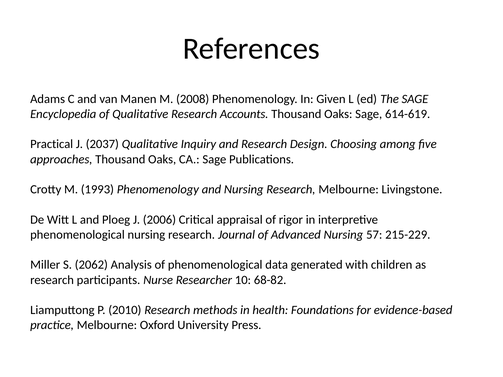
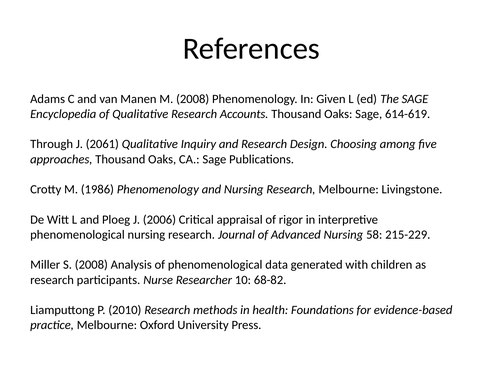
Practical: Practical -> Through
2037: 2037 -> 2061
1993: 1993 -> 1986
57: 57 -> 58
S 2062: 2062 -> 2008
